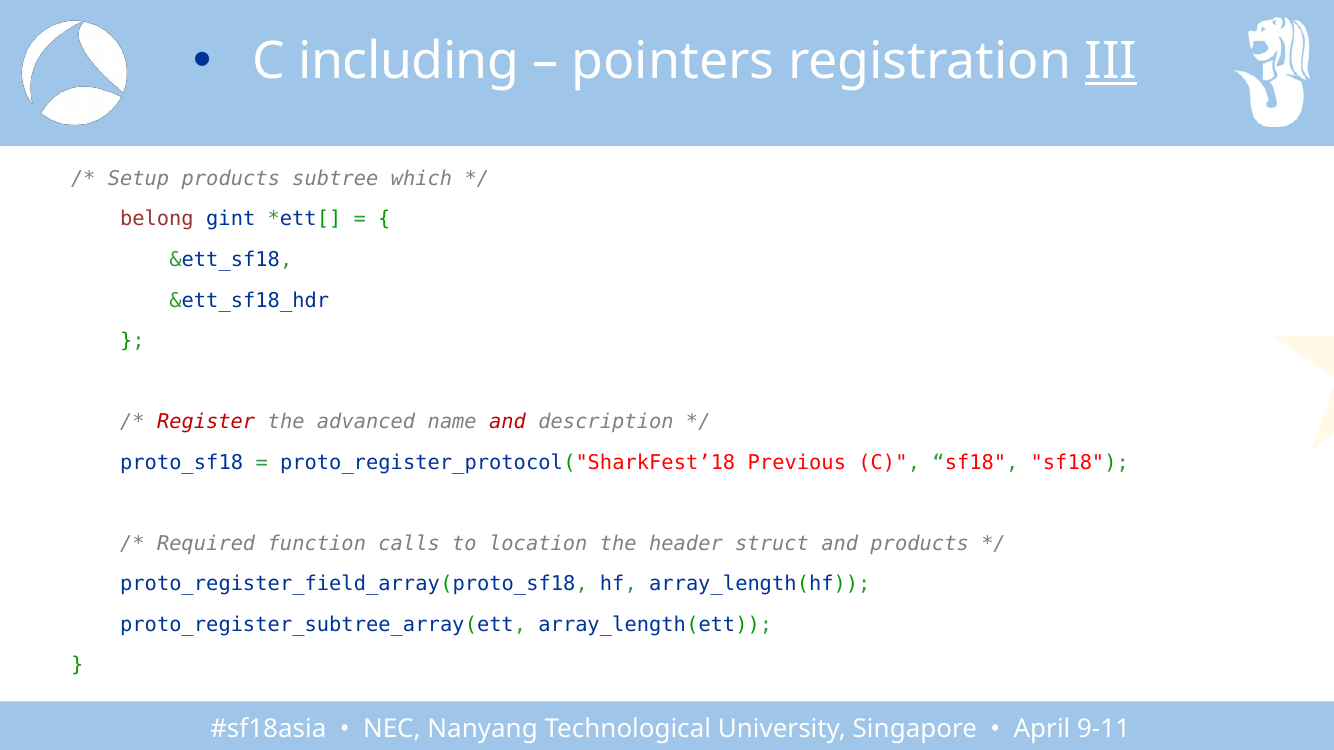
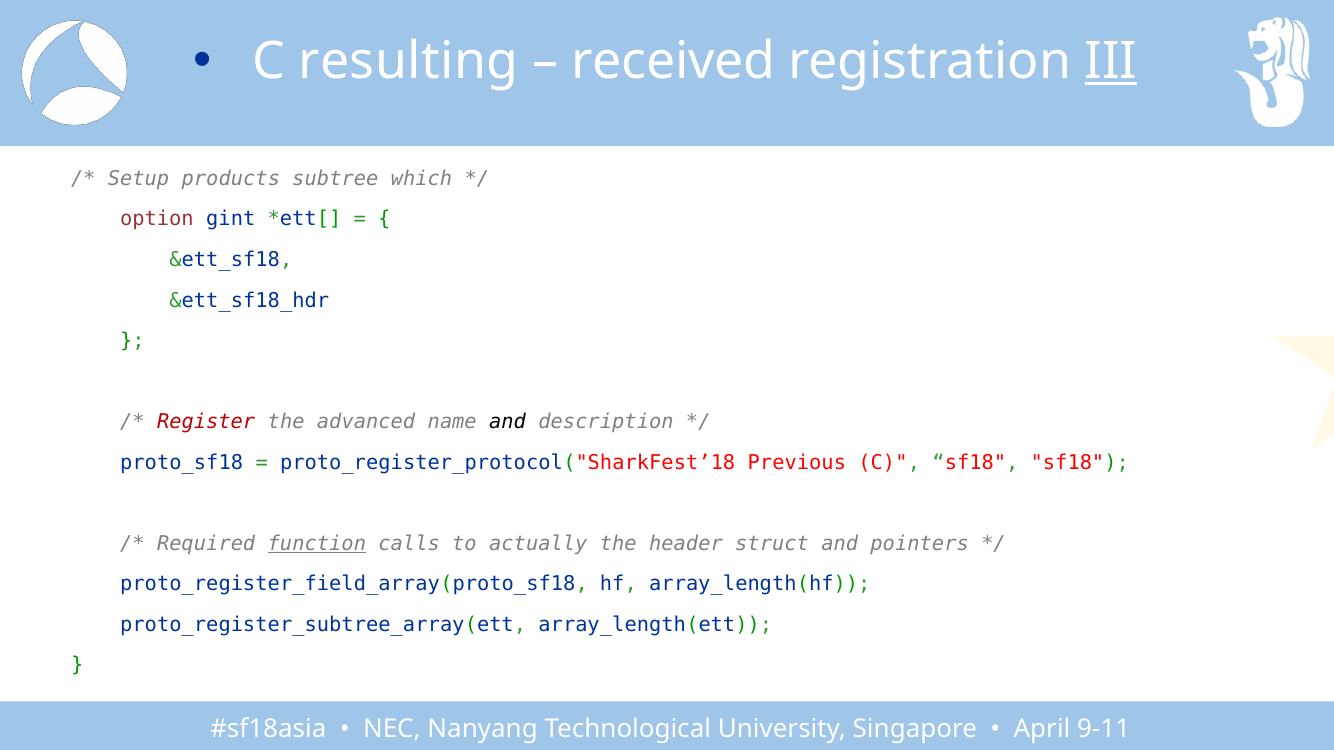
including: including -> resulting
pointers: pointers -> received
belong: belong -> option
and at (508, 422) colour: red -> black
function underline: none -> present
location: location -> actually
and products: products -> pointers
